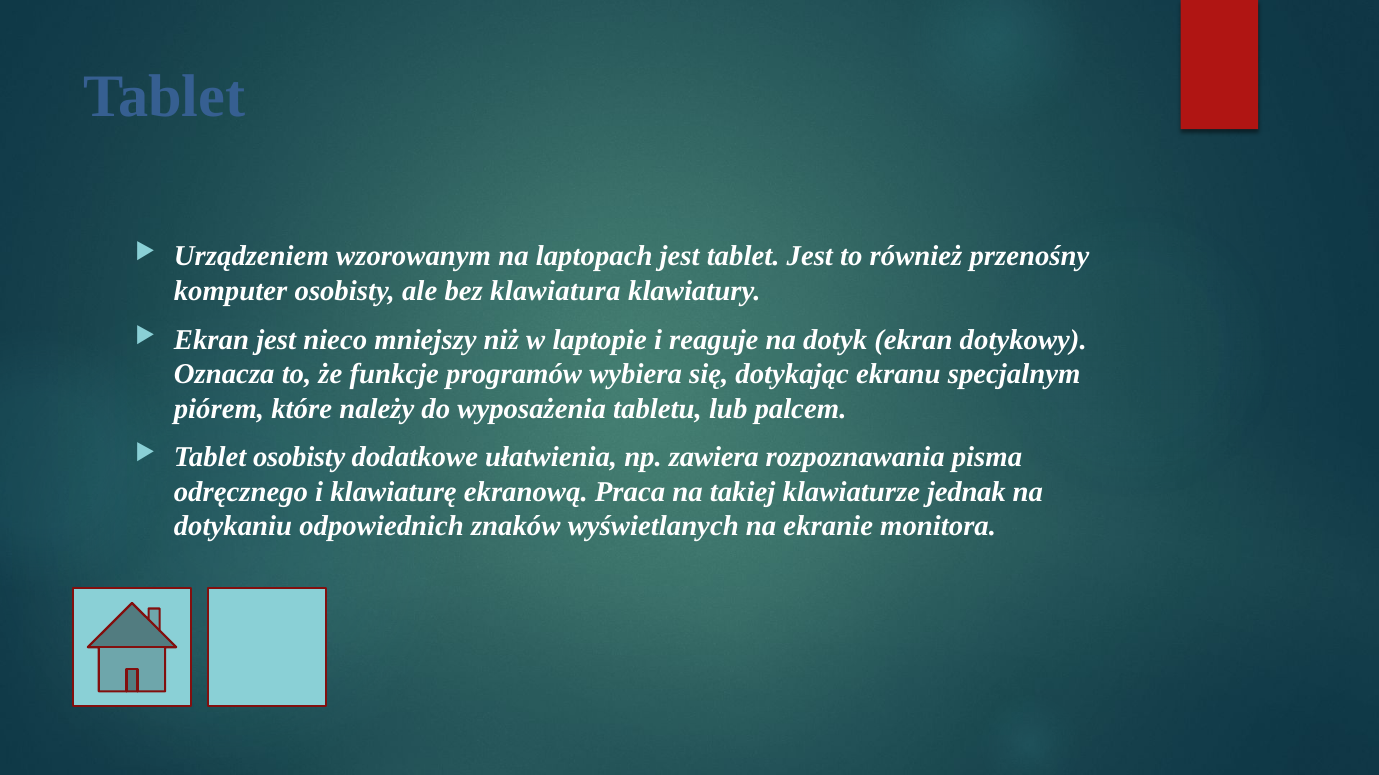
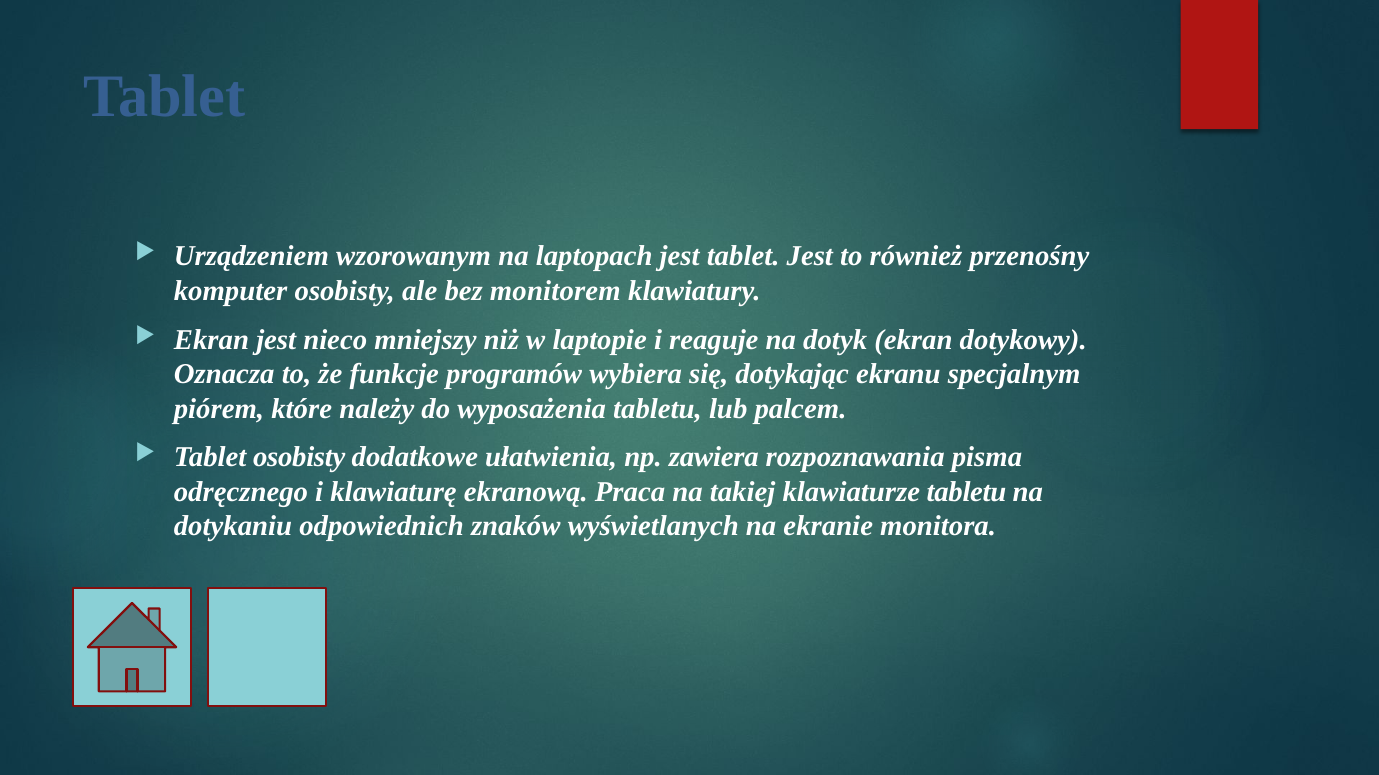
klawiatura: klawiatura -> monitorem
klawiaturze jednak: jednak -> tabletu
